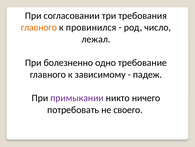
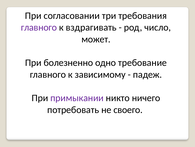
главного at (39, 27) colour: orange -> purple
провинился: провинился -> вздрагивать
лежал: лежал -> может
